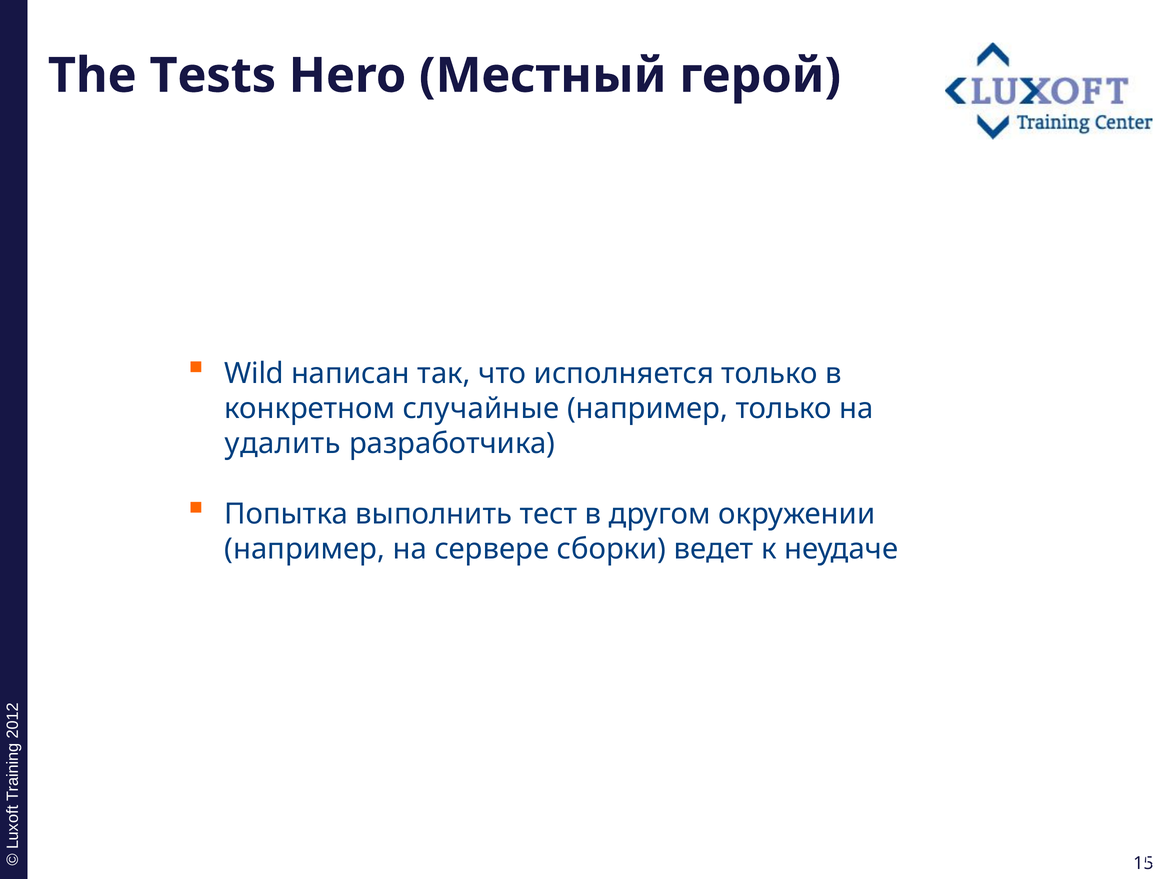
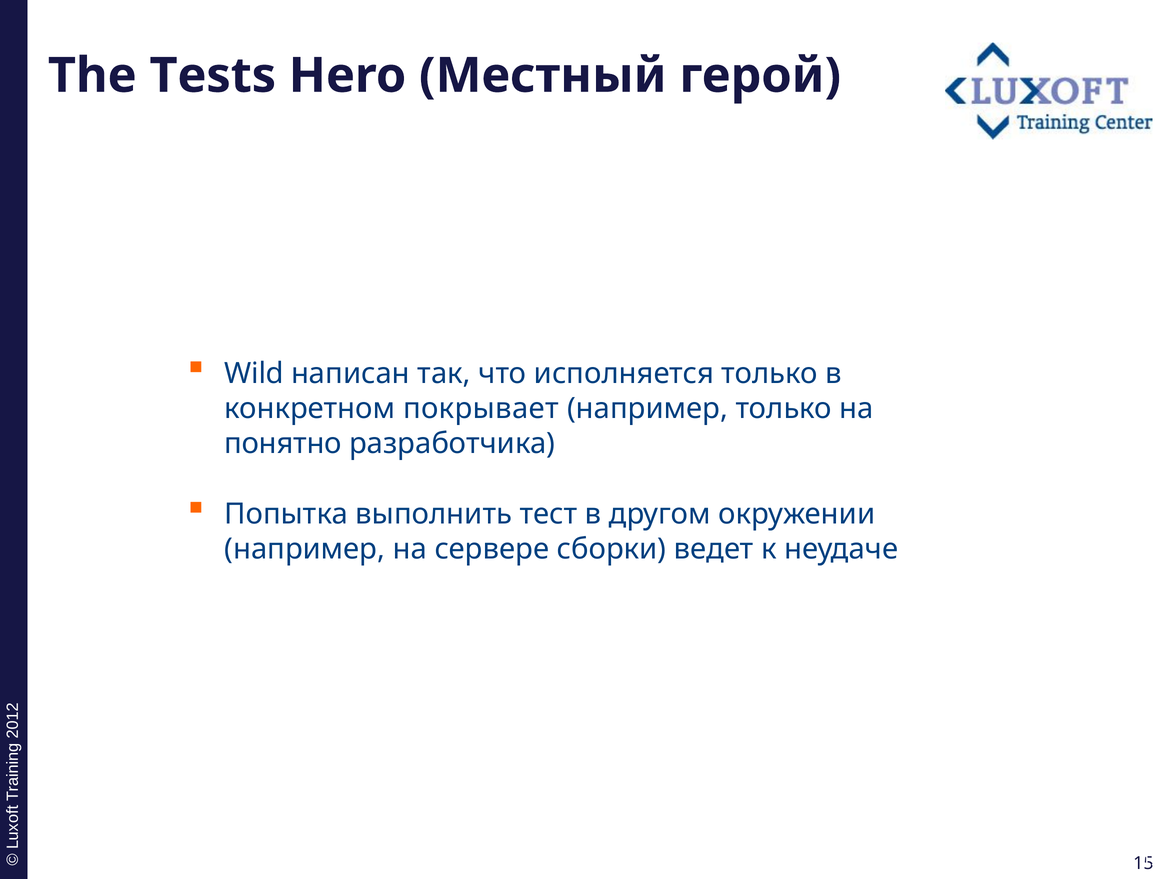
случайные: случайные -> покрывает
удалить: удалить -> понятно
